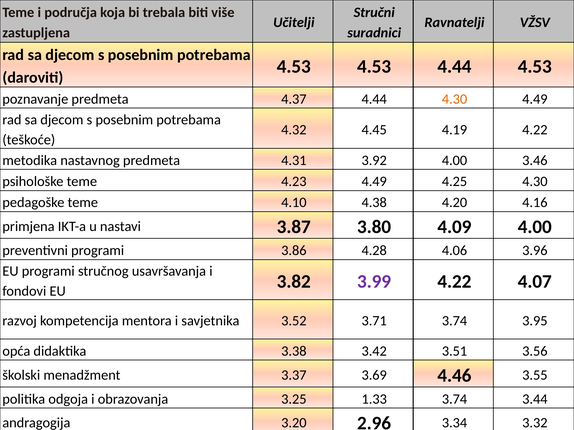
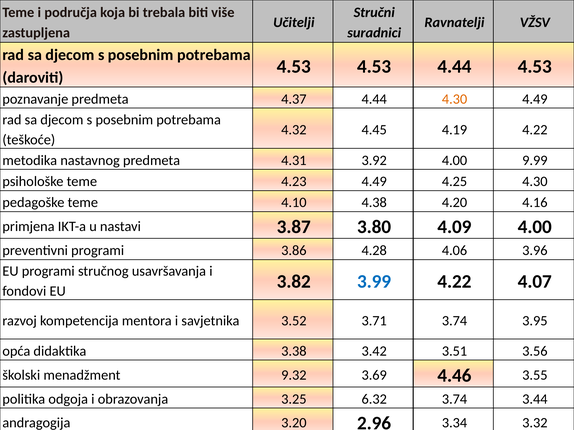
3.46: 3.46 -> 9.99
3.99 colour: purple -> blue
3.37: 3.37 -> 9.32
1.33: 1.33 -> 6.32
